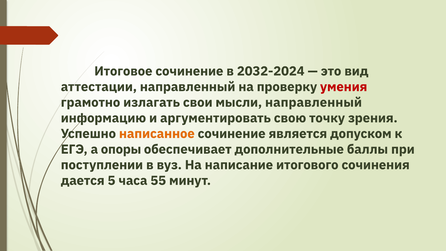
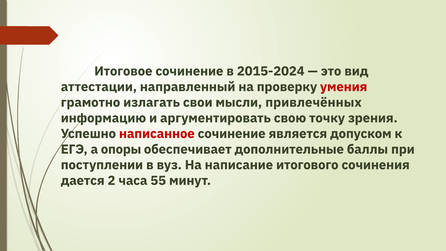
2032-2024: 2032-2024 -> 2015-2024
мысли направленный: направленный -> привлечённых
написанное colour: orange -> red
5: 5 -> 2
